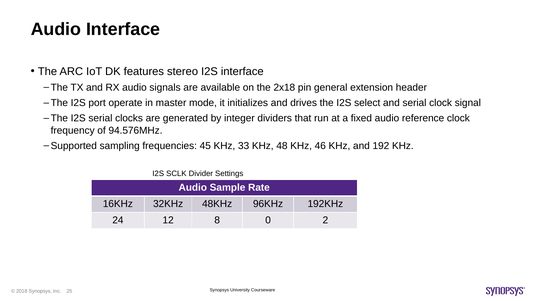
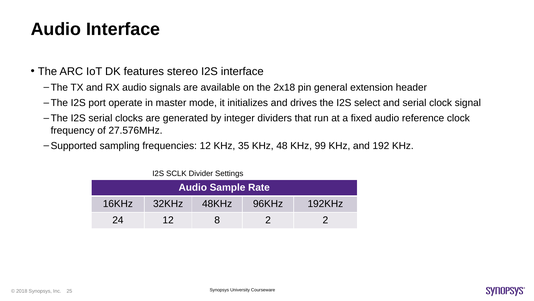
94.576MHz: 94.576MHz -> 27.576MHz
frequencies 45: 45 -> 12
33: 33 -> 35
46: 46 -> 99
8 0: 0 -> 2
